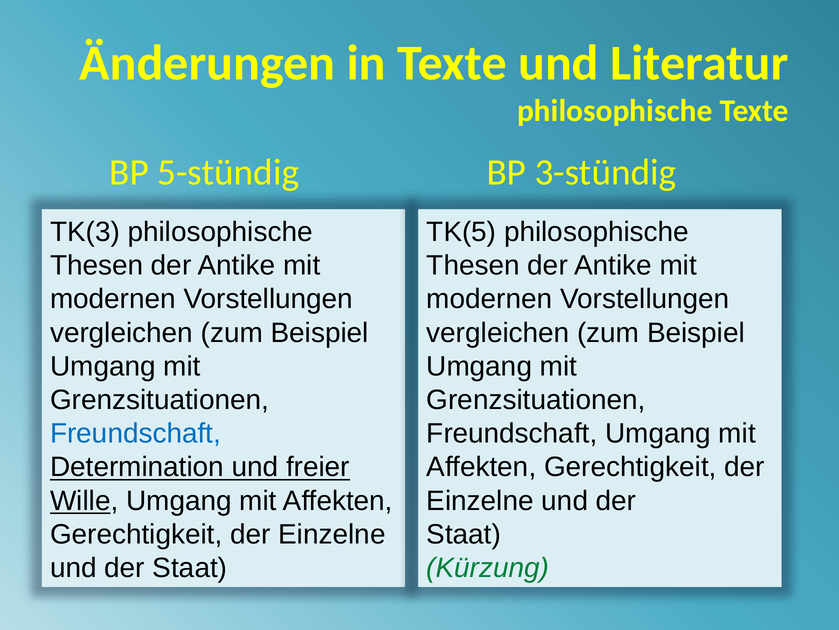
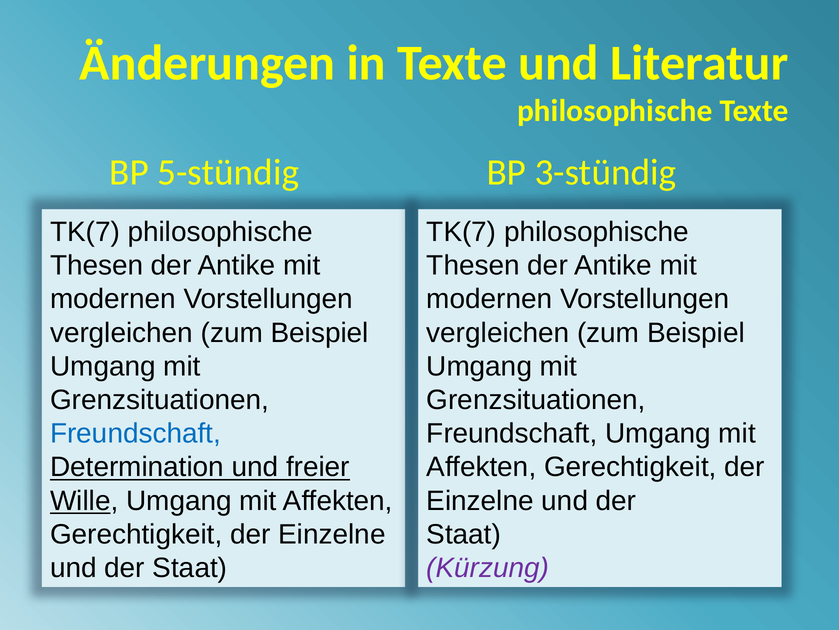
TK(3 at (85, 232): TK(3 -> TK(7
TK(5 at (461, 232): TK(5 -> TK(7
Kürzung colour: green -> purple
